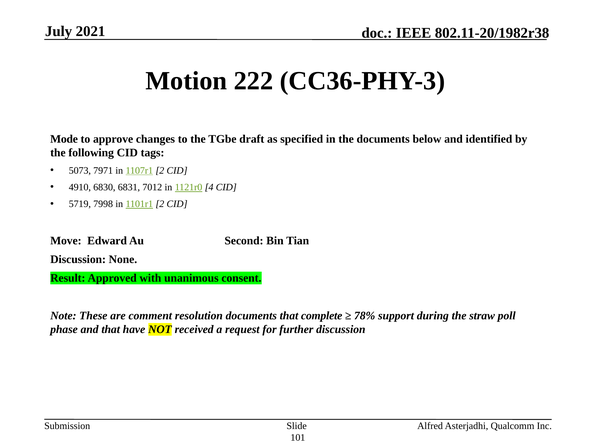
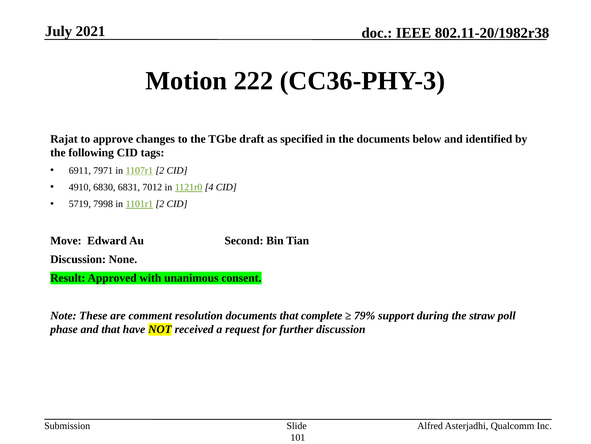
Mode: Mode -> Rajat
5073: 5073 -> 6911
78%: 78% -> 79%
